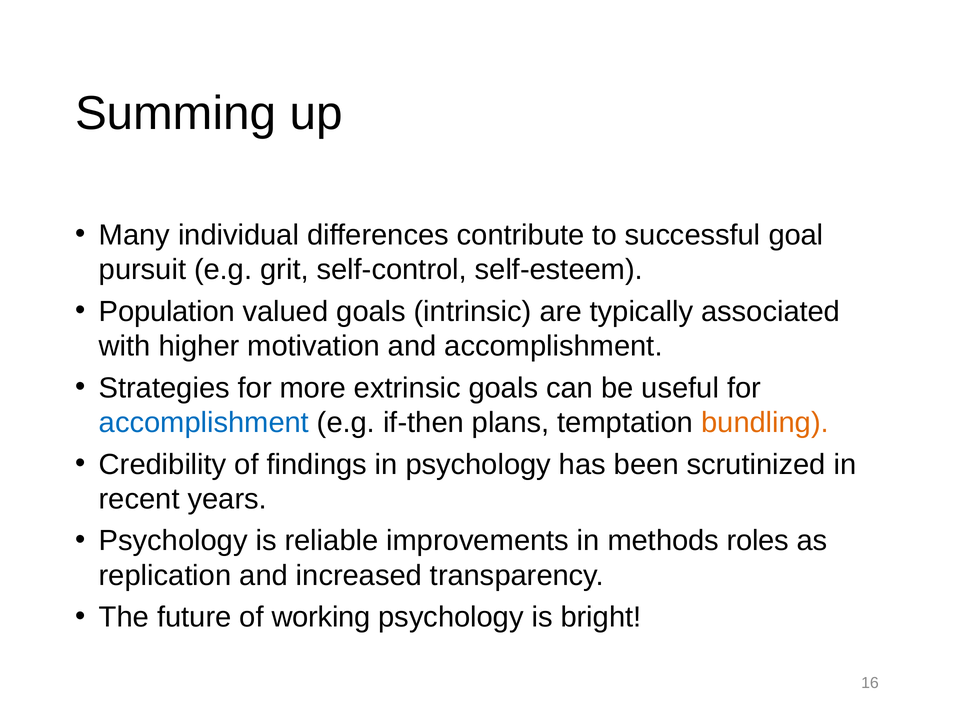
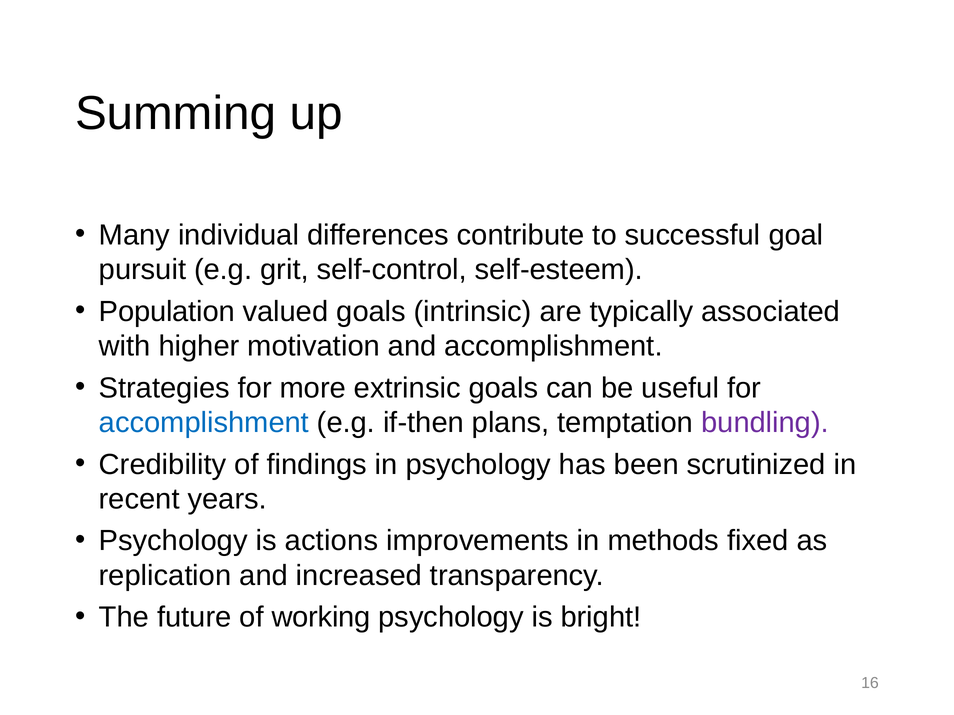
bundling colour: orange -> purple
reliable: reliable -> actions
roles: roles -> fixed
